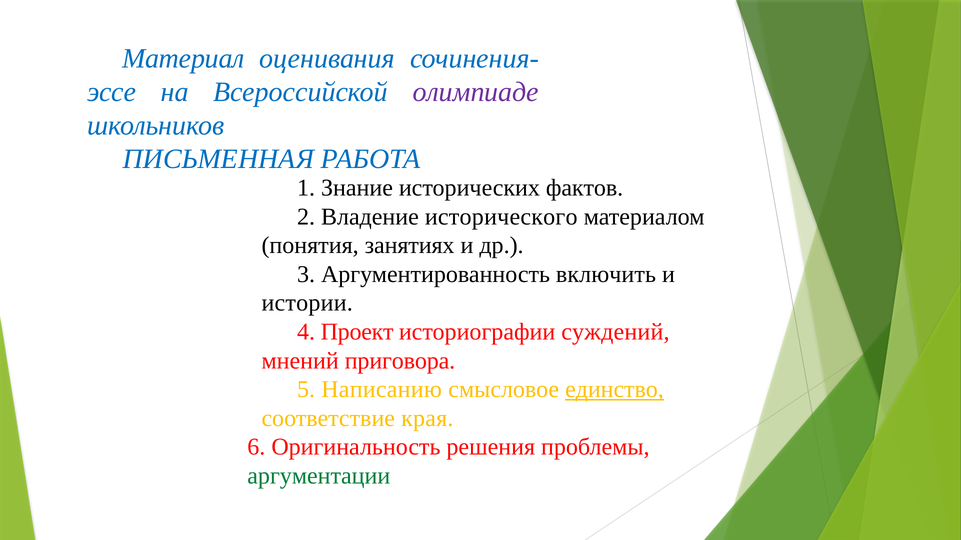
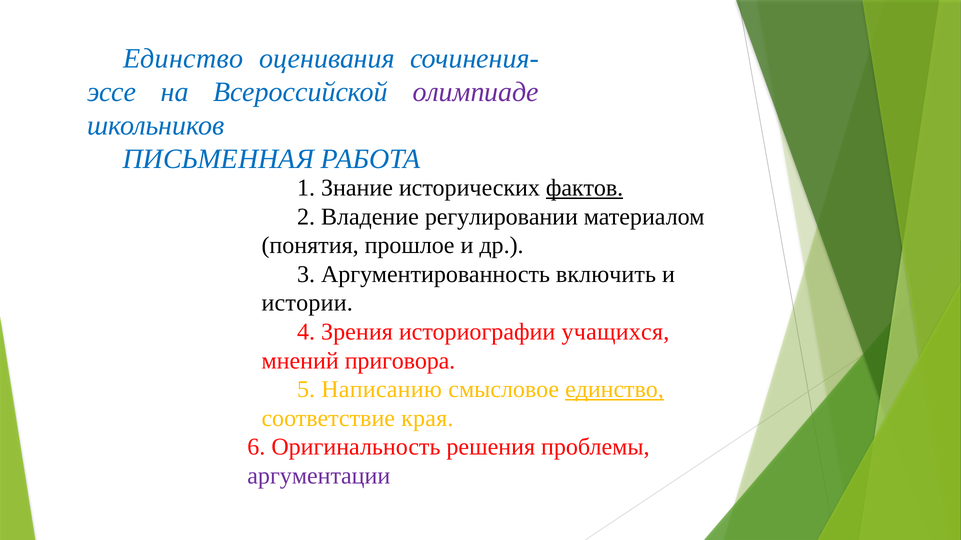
Материал at (183, 58): Материал -> Единство
фактов underline: none -> present
исторического: исторического -> регулировании
занятиях: занятиях -> прошлое
Проект: Проект -> Зрения
суждений: суждений -> учащихся
аргументации colour: green -> purple
